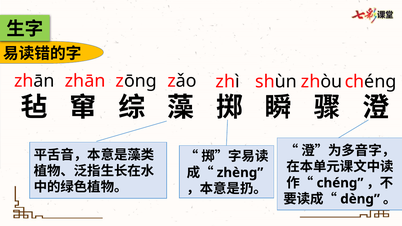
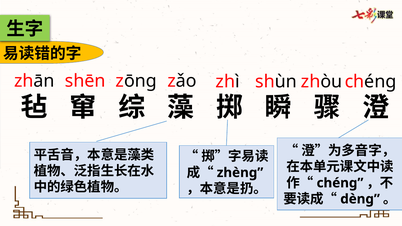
zhān at (85, 81): zhān -> shēn
